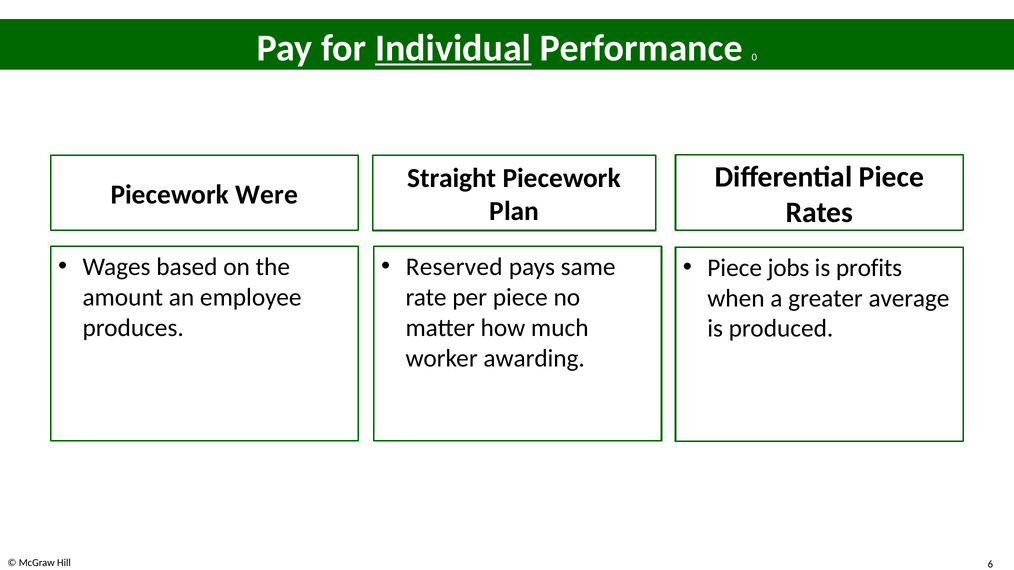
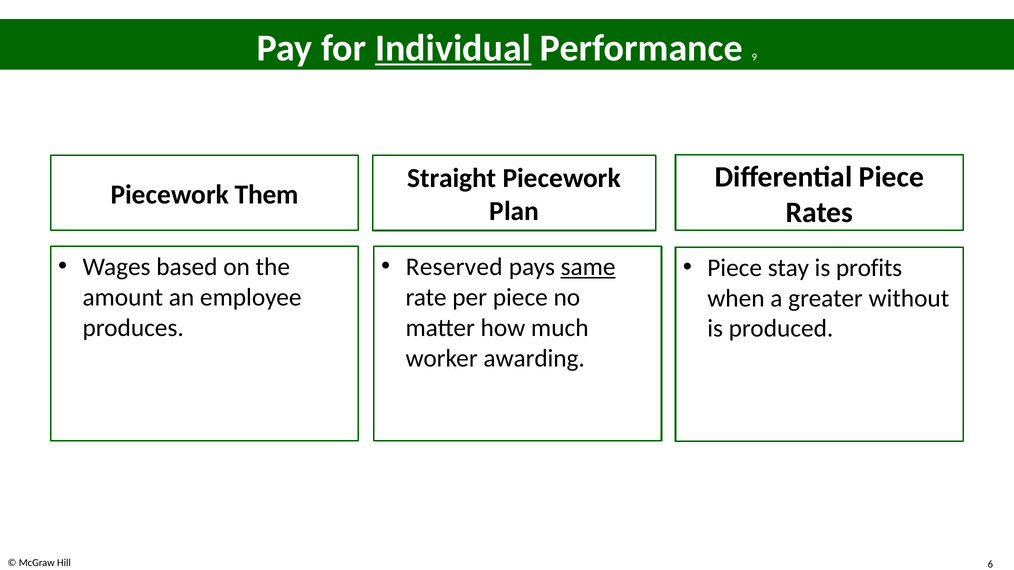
0: 0 -> 9
Were: Were -> Them
same underline: none -> present
jobs: jobs -> stay
average: average -> without
